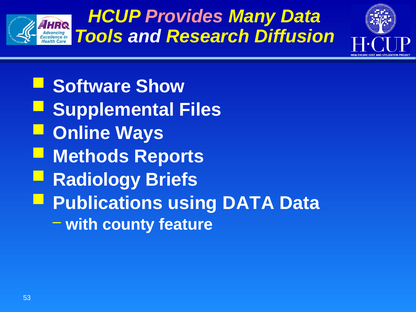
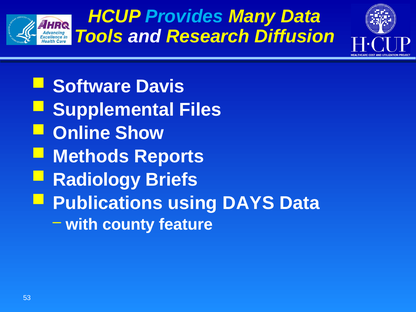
Provides colour: pink -> light blue
Show: Show -> Davis
Ways: Ways -> Show
using DATA: DATA -> DAYS
